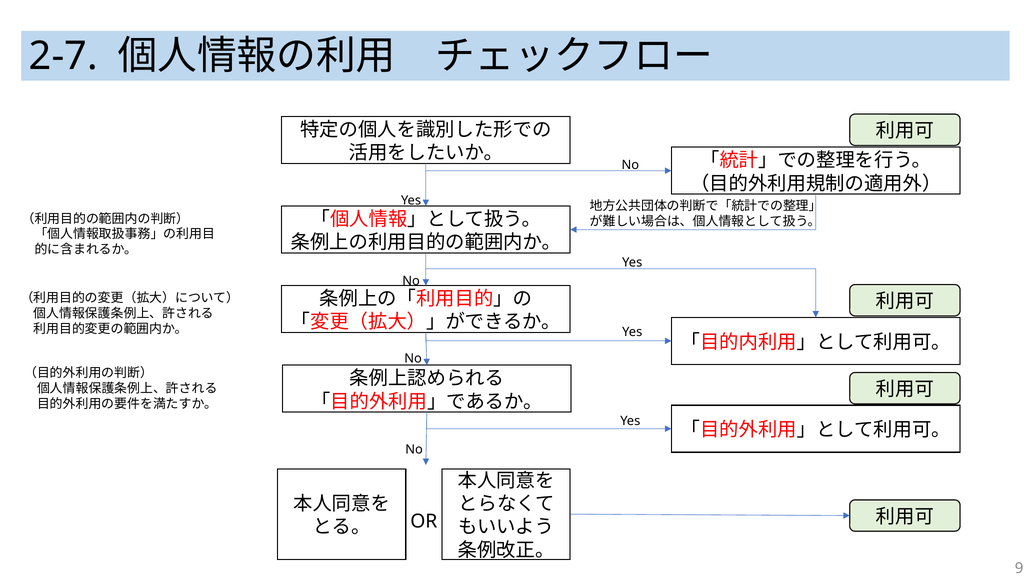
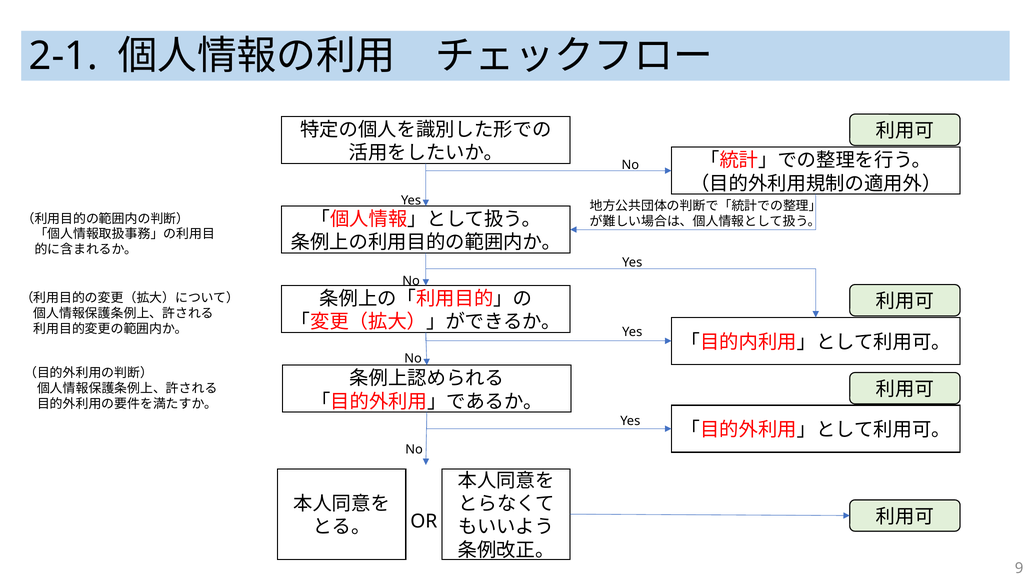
2-7: 2-7 -> 2-1
